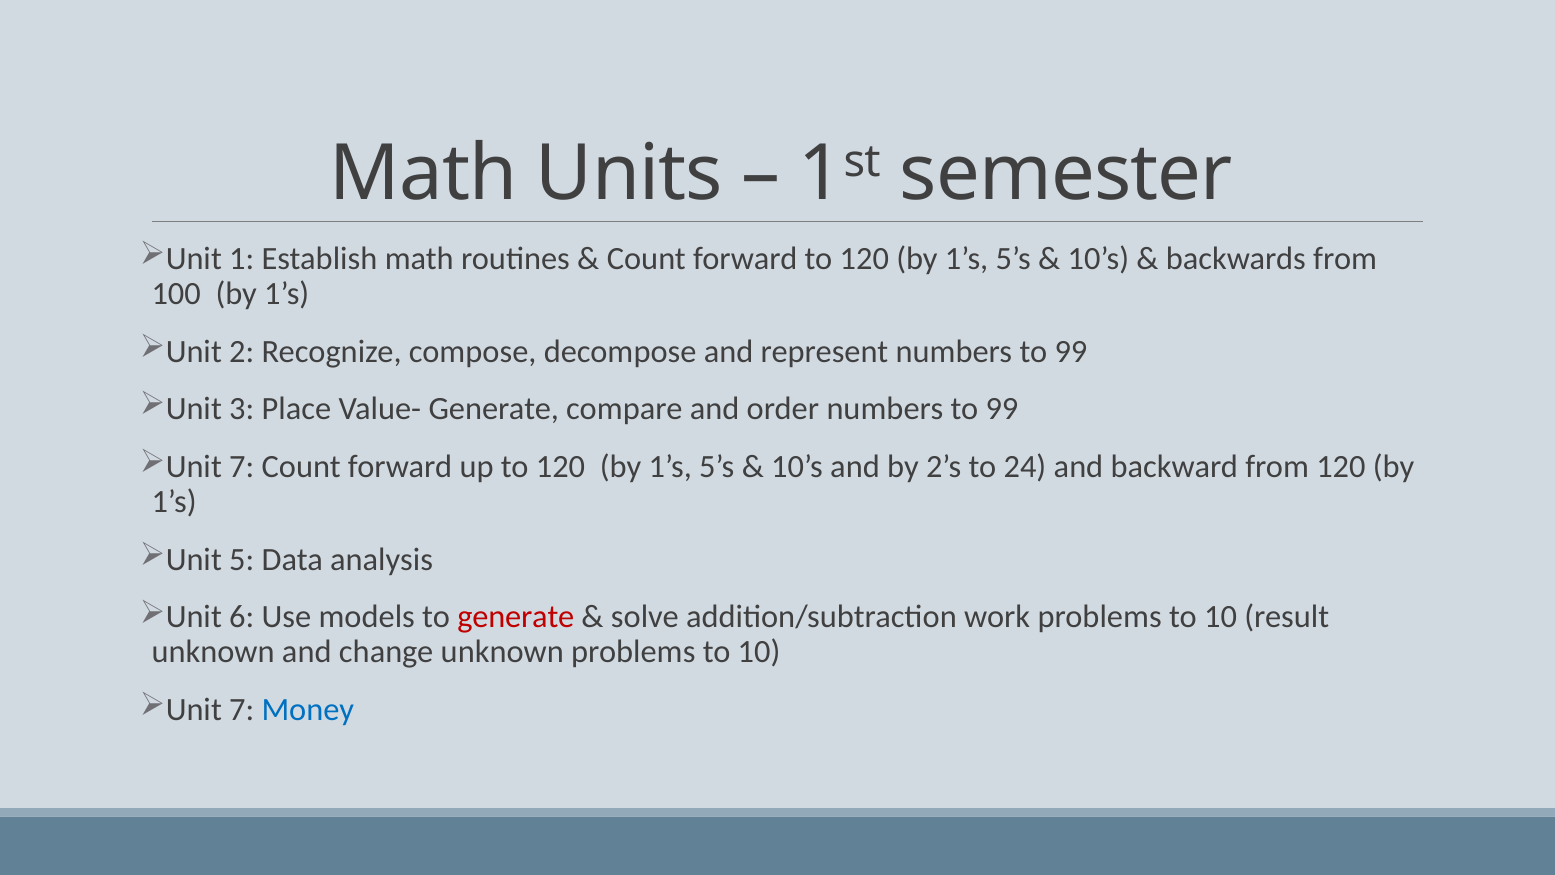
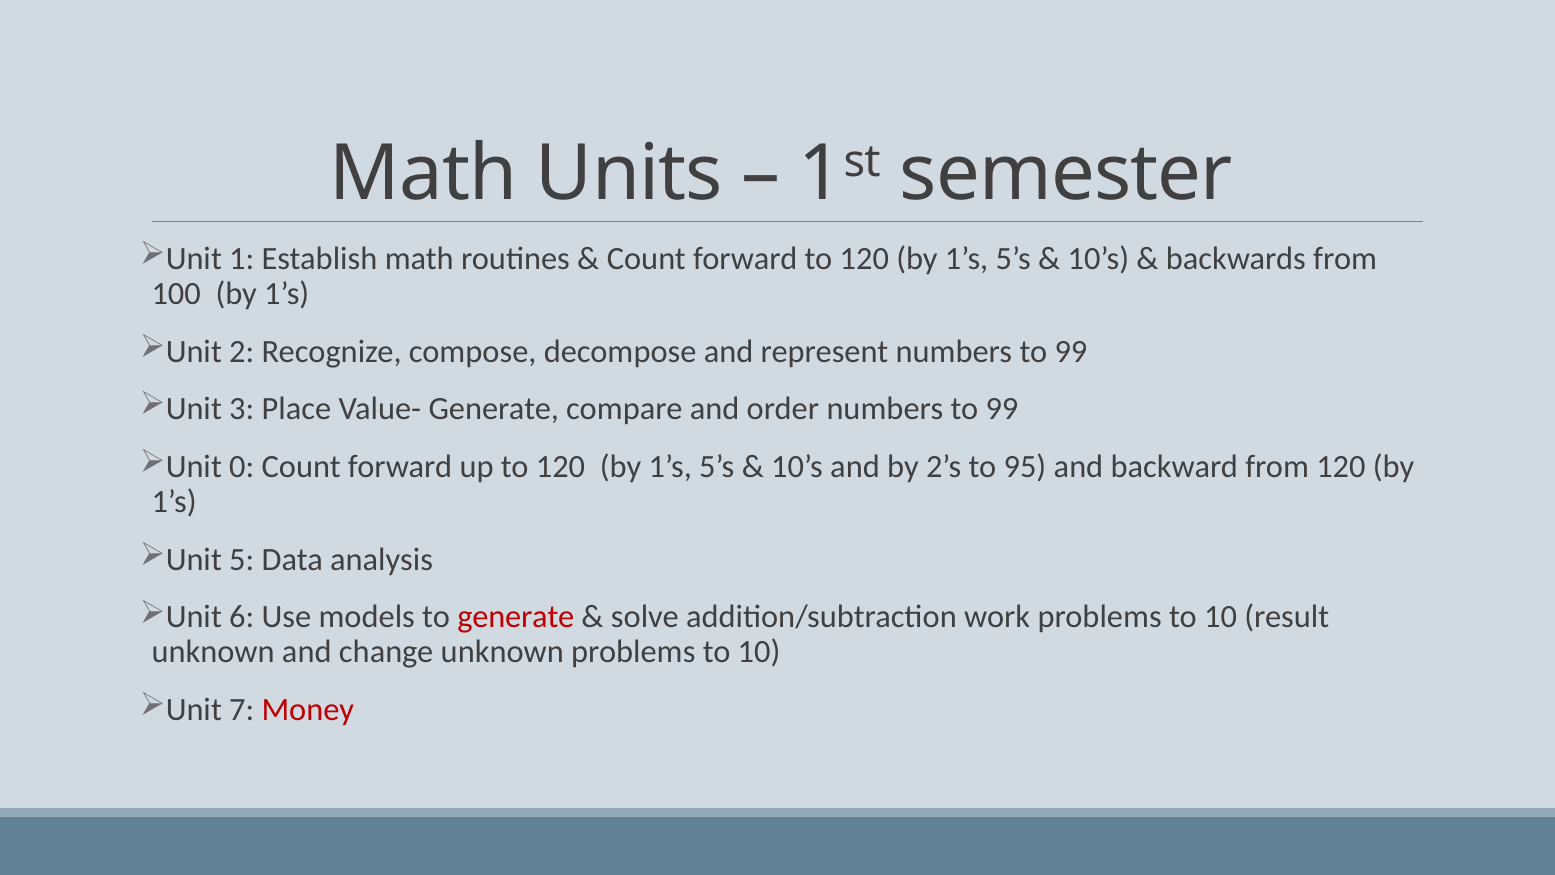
7 at (242, 467): 7 -> 0
24: 24 -> 95
Money colour: blue -> red
